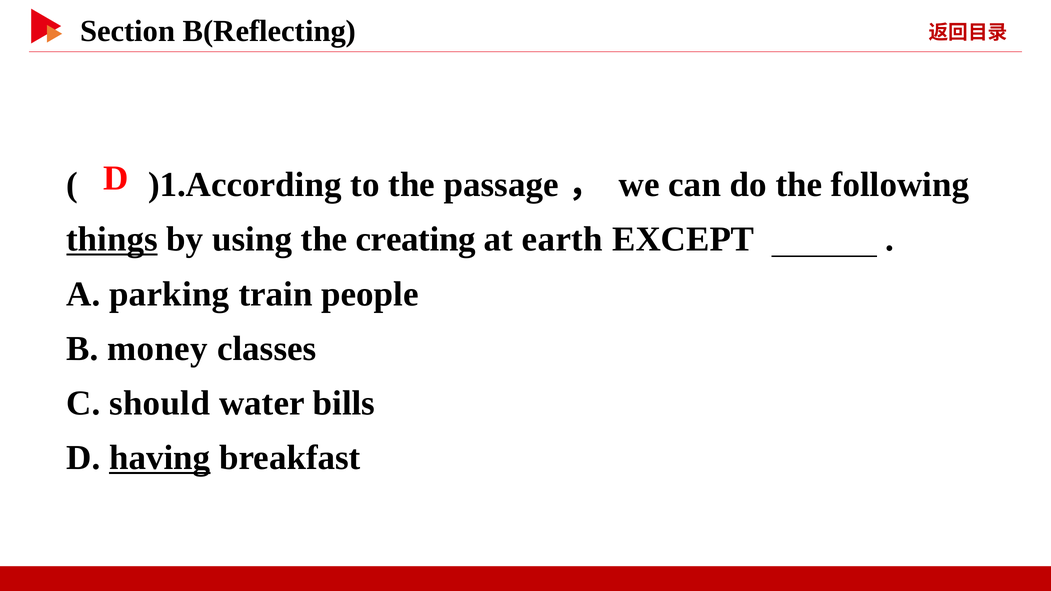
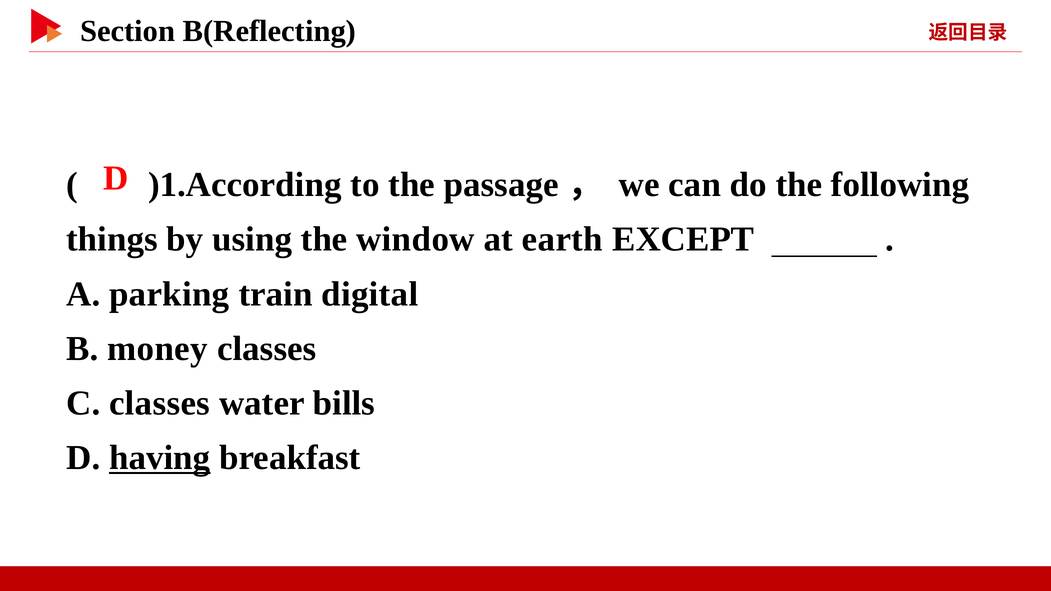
things underline: present -> none
creating: creating -> window
people: people -> digital
C should: should -> classes
